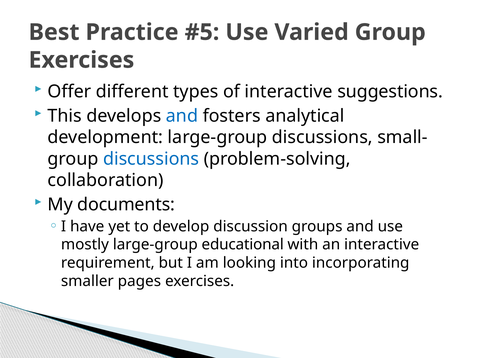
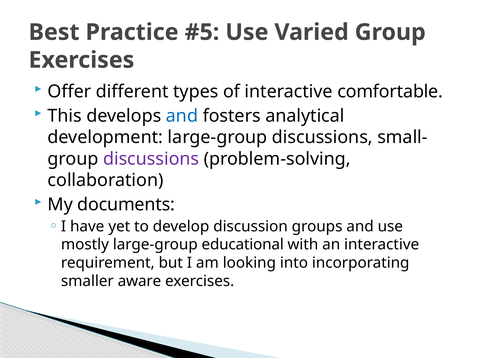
suggestions: suggestions -> comfortable
discussions at (151, 159) colour: blue -> purple
pages: pages -> aware
